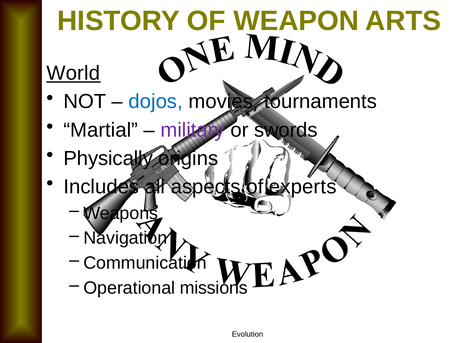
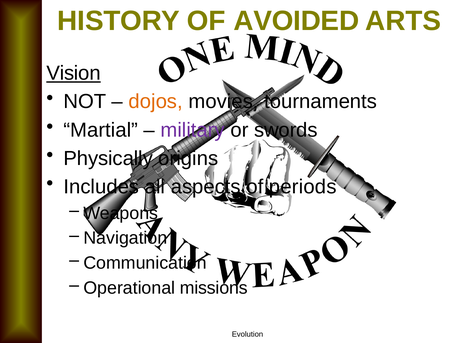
WEAPON: WEAPON -> AVOIDED
World: World -> Vision
dojos colour: blue -> orange
experts: experts -> periods
